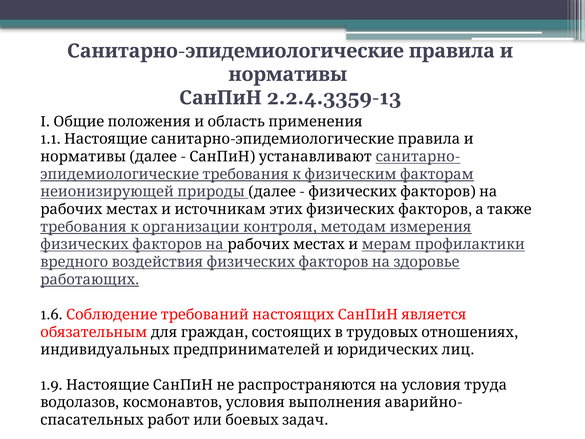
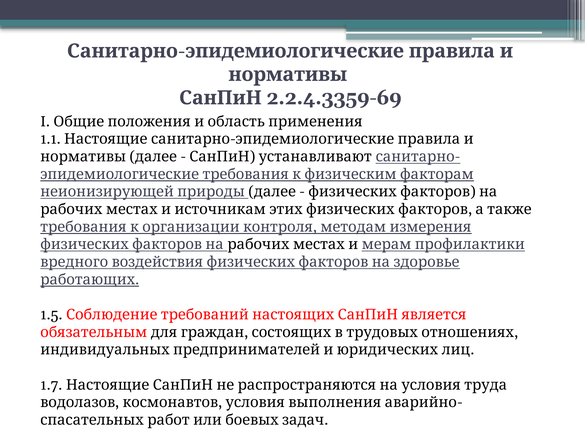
2.2.4.3359-13: 2.2.4.3359-13 -> 2.2.4.3359-69
1.6: 1.6 -> 1.5
1.9: 1.9 -> 1.7
